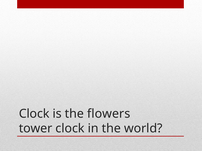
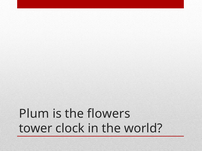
Clock at (34, 114): Clock -> Plum
